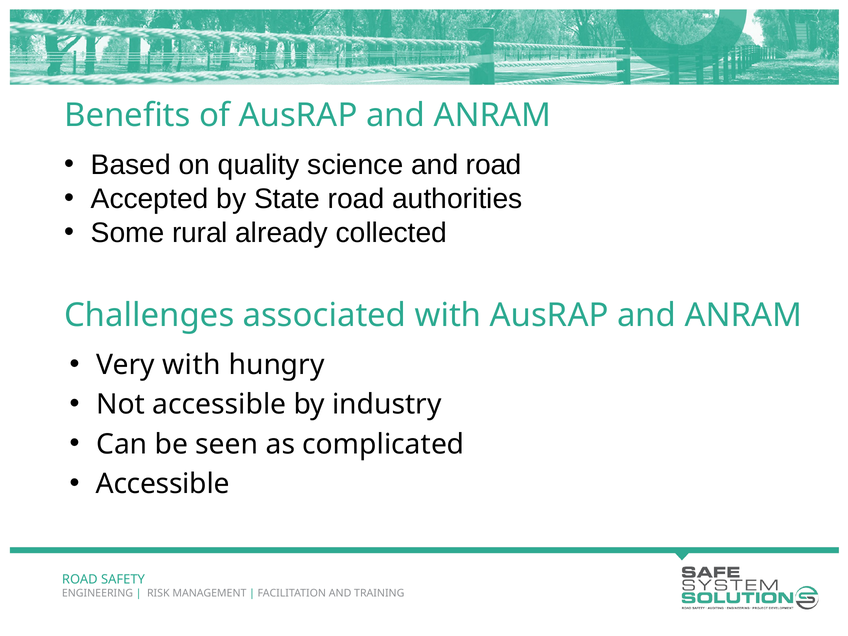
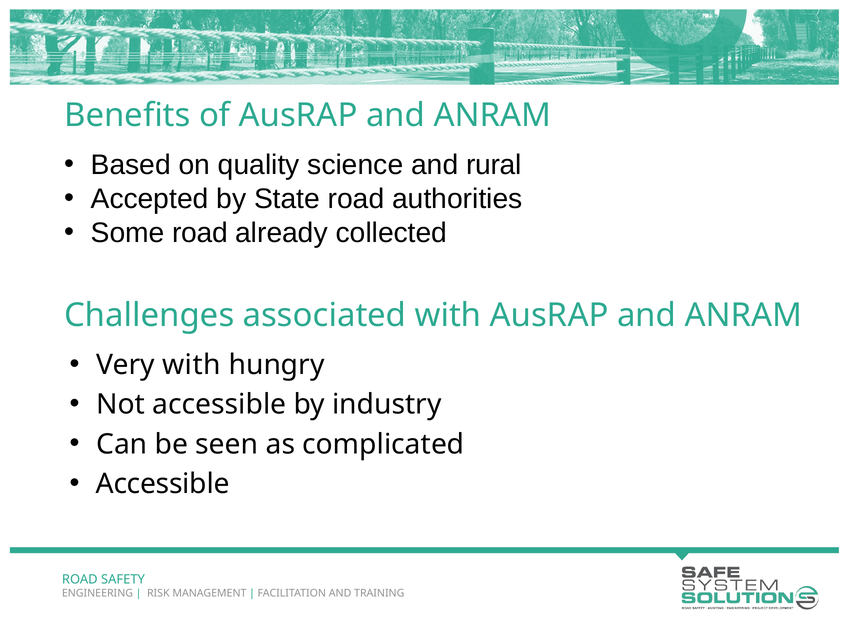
and road: road -> rural
Some rural: rural -> road
